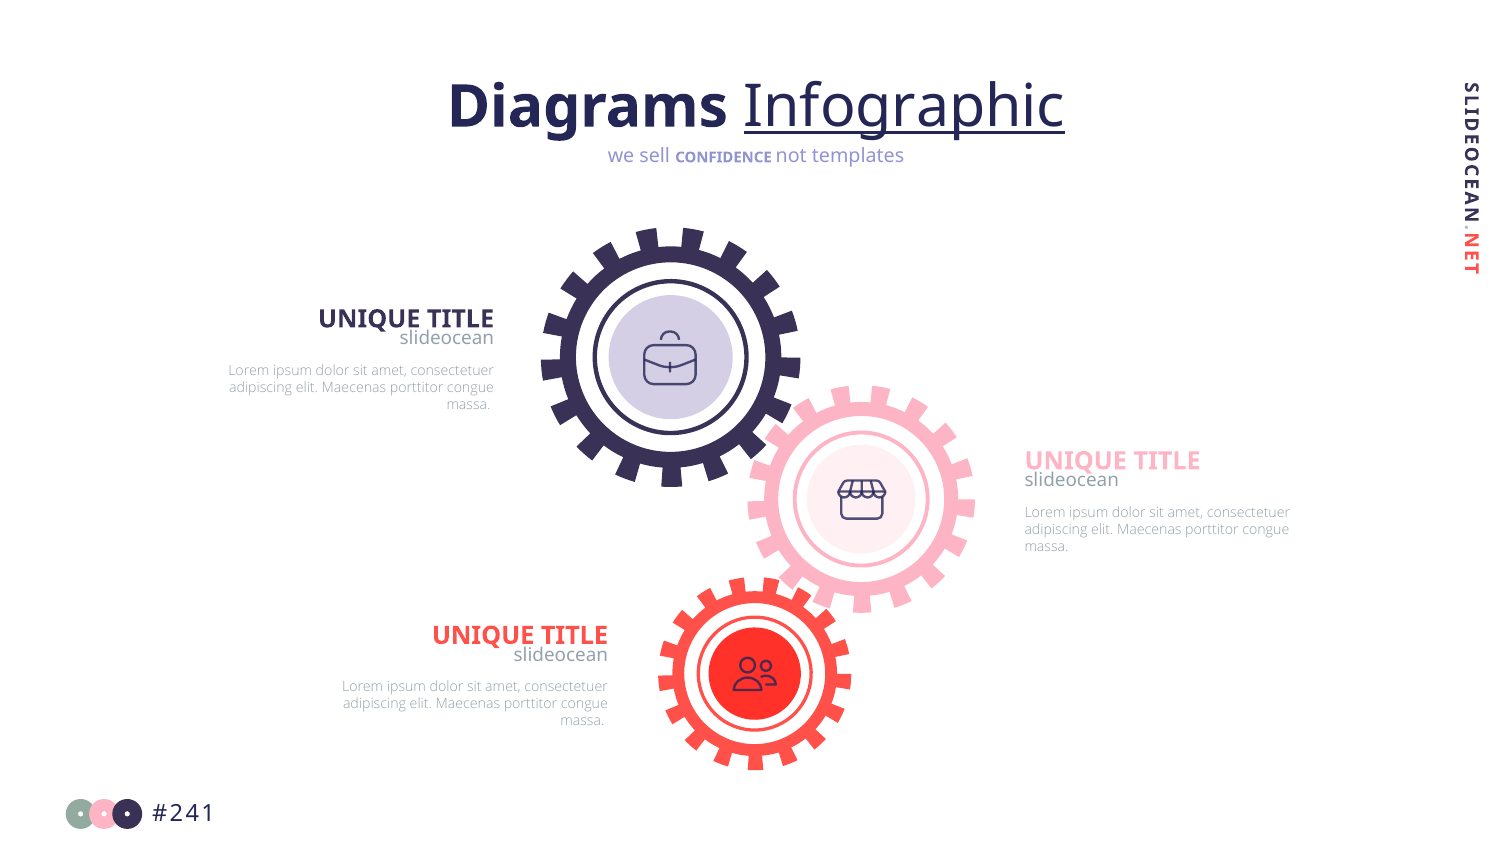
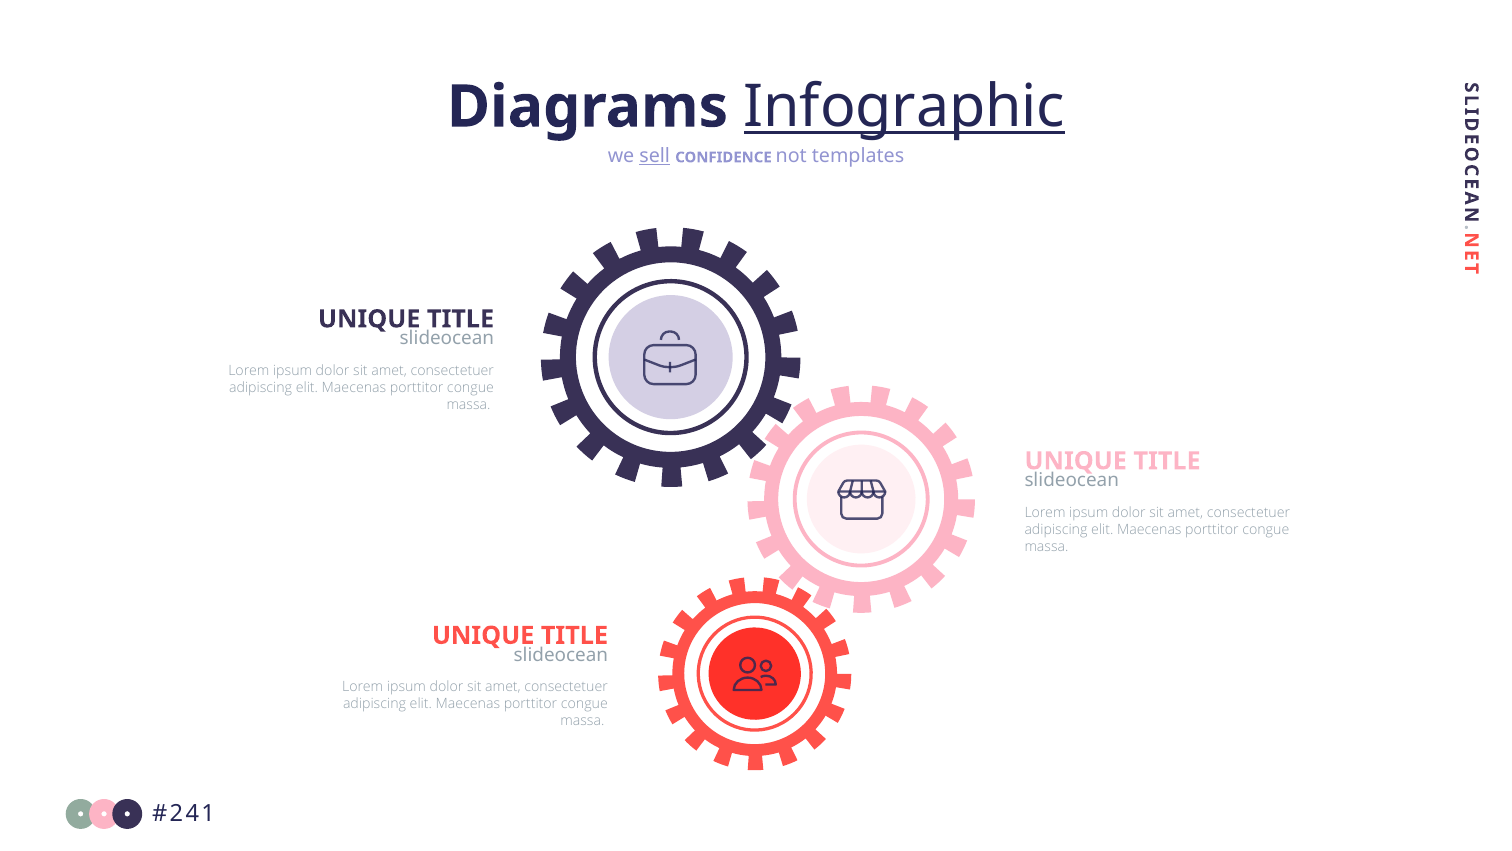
sell underline: none -> present
